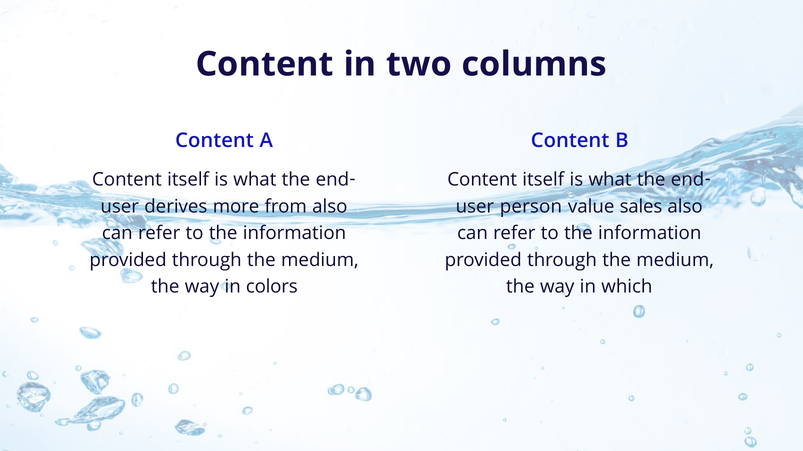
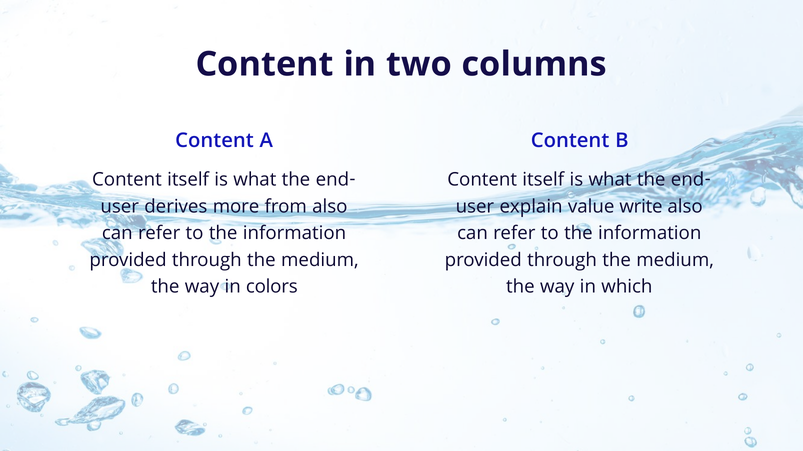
person: person -> explain
sales: sales -> write
